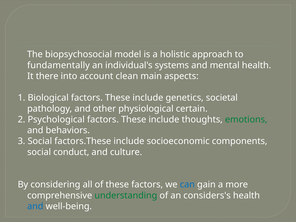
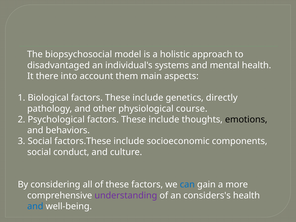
fundamentally: fundamentally -> disadvantaged
clean: clean -> them
societal: societal -> directly
certain: certain -> course
emotions colour: green -> black
understanding colour: green -> purple
